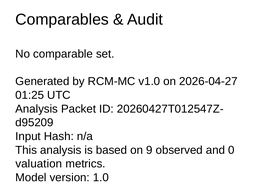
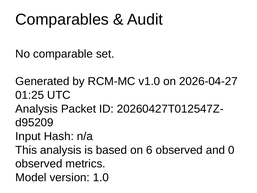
9: 9 -> 6
valuation at (39, 164): valuation -> observed
